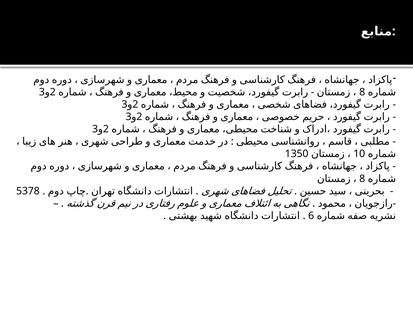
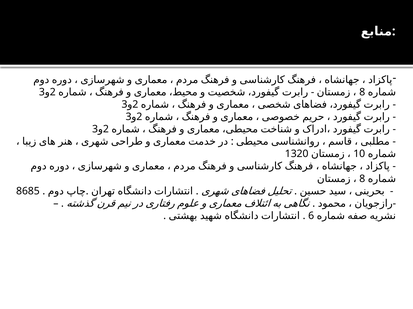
1350: 1350 -> 1320
5378: 5378 -> 8685
